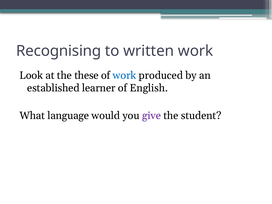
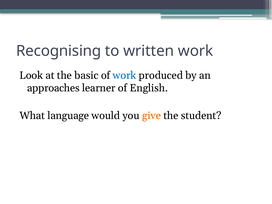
these: these -> basic
established: established -> approaches
give colour: purple -> orange
